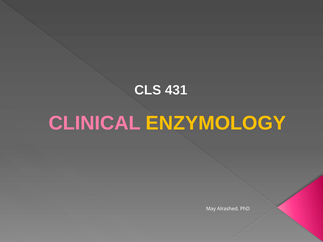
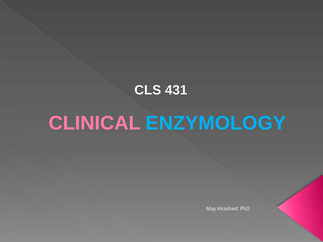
ENZYMOLOGY colour: yellow -> light blue
